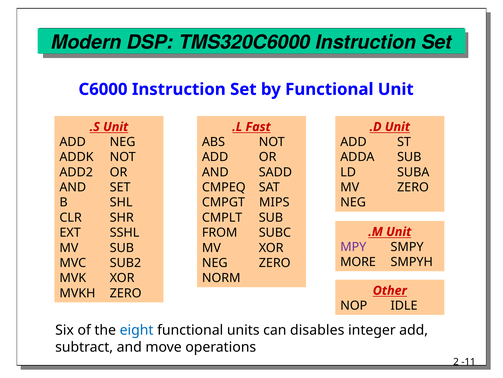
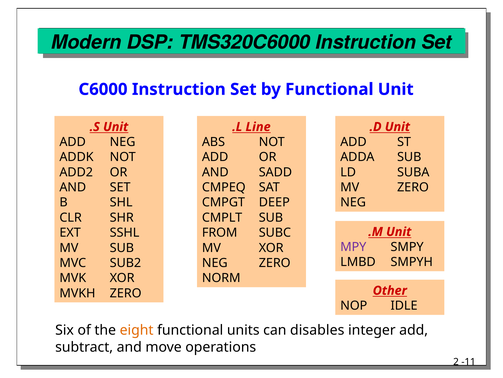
Fast: Fast -> Line
MIPS: MIPS -> DEEP
MORE: MORE -> LMBD
eight colour: blue -> orange
